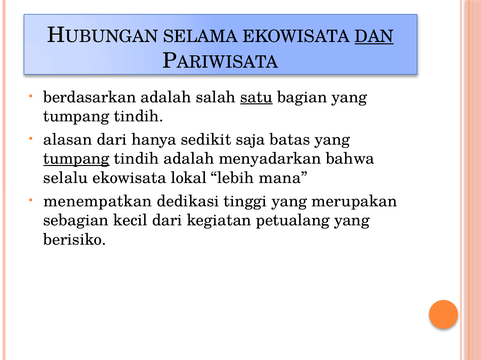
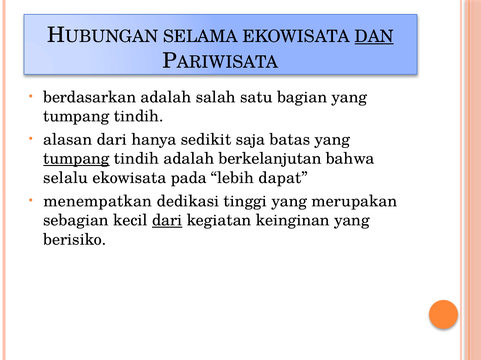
satu underline: present -> none
menyadarkan: menyadarkan -> berkelanjutan
lokal: lokal -> pada
mana: mana -> dapat
dari at (167, 221) underline: none -> present
petualang: petualang -> keinginan
